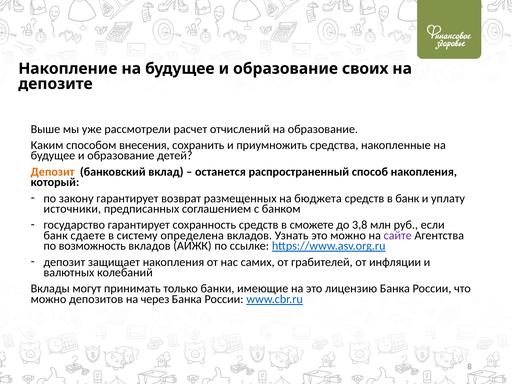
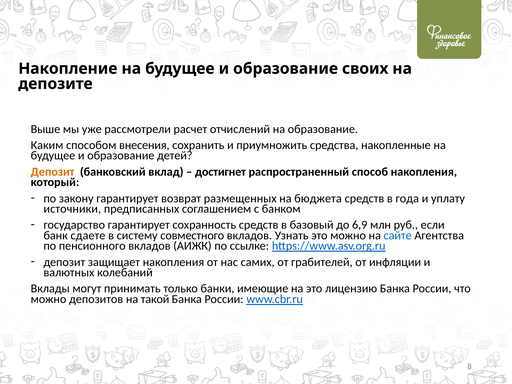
останется: останется -> достигнет
в банк: банк -> года
сможете: сможете -> базовый
3,8: 3,8 -> 6,9
определена: определена -> совместного
сайте colour: purple -> blue
возможность: возможность -> пенсионного
через: через -> такой
